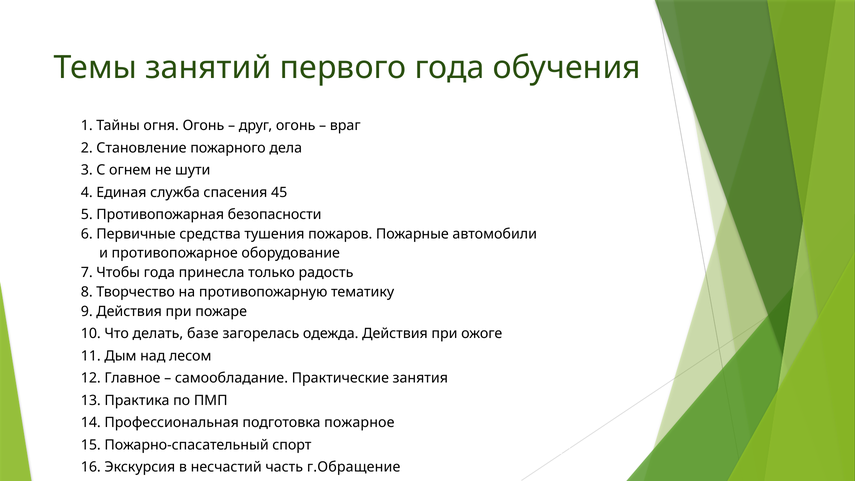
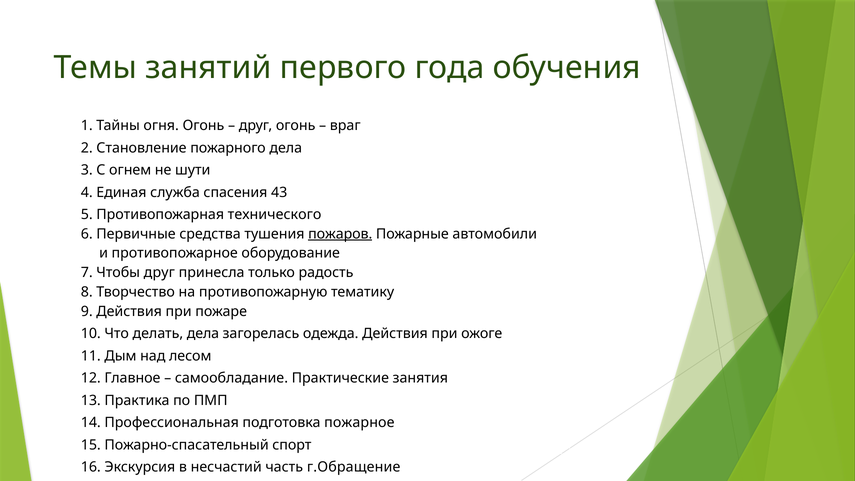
45: 45 -> 43
безопасности: безопасности -> технического
пожаров underline: none -> present
Чтобы года: года -> друг
делать базе: базе -> дела
